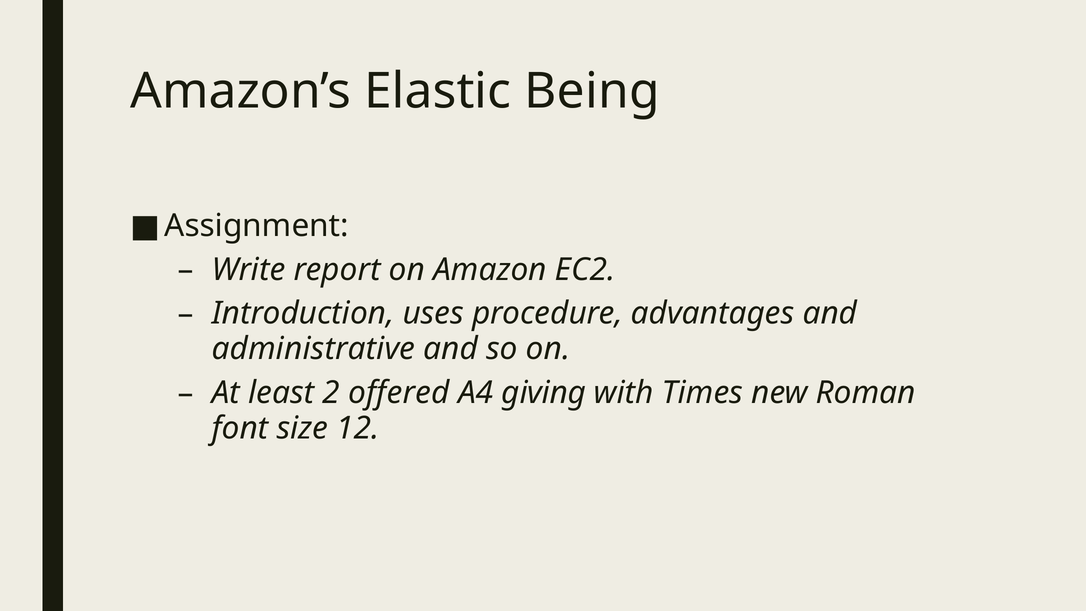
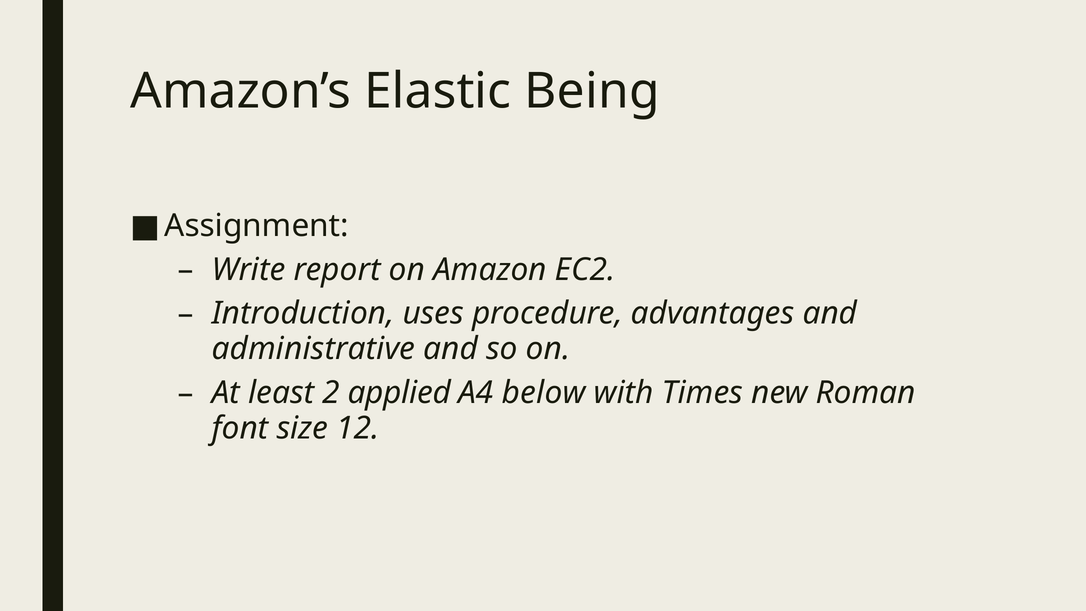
offered: offered -> applied
giving: giving -> below
